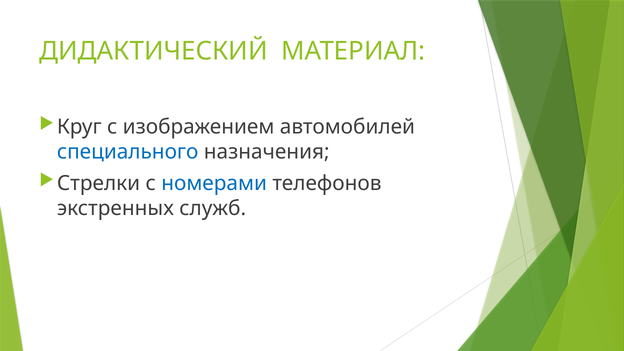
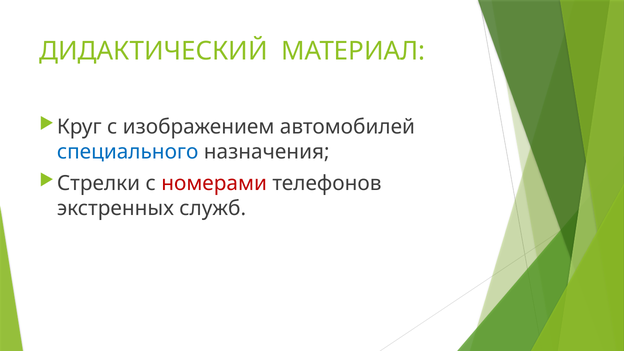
номерами colour: blue -> red
